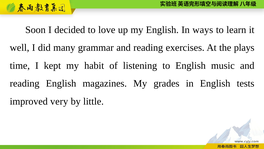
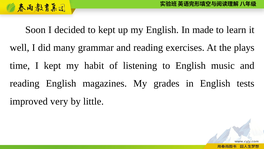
to love: love -> kept
ways: ways -> made
